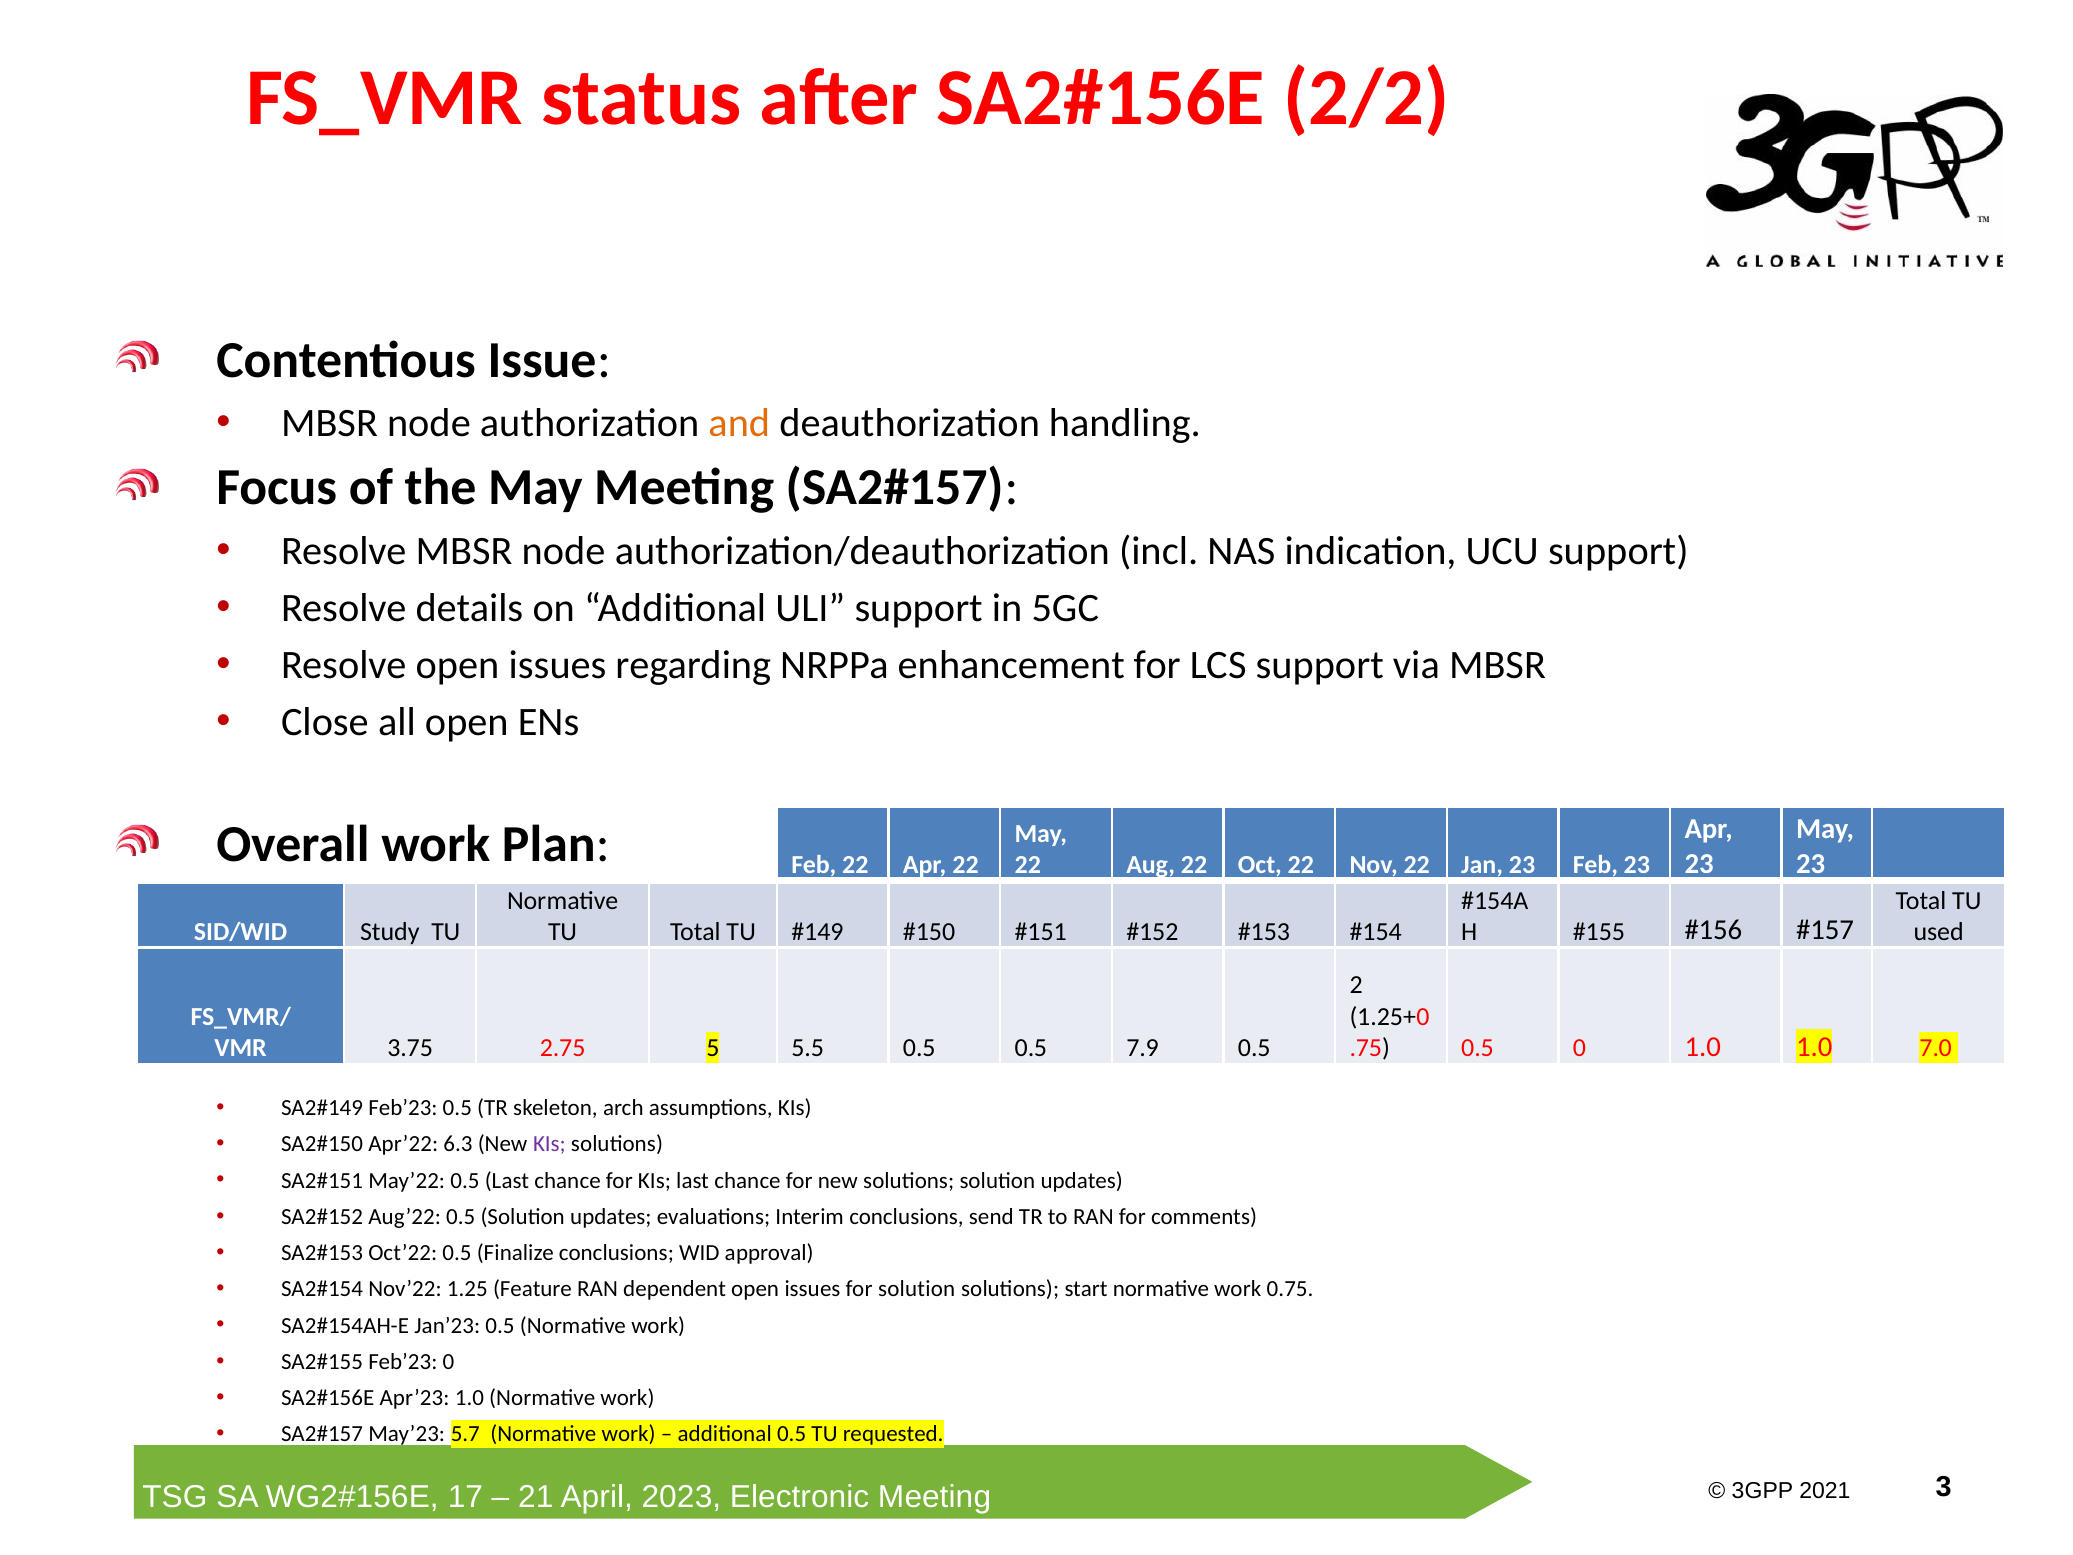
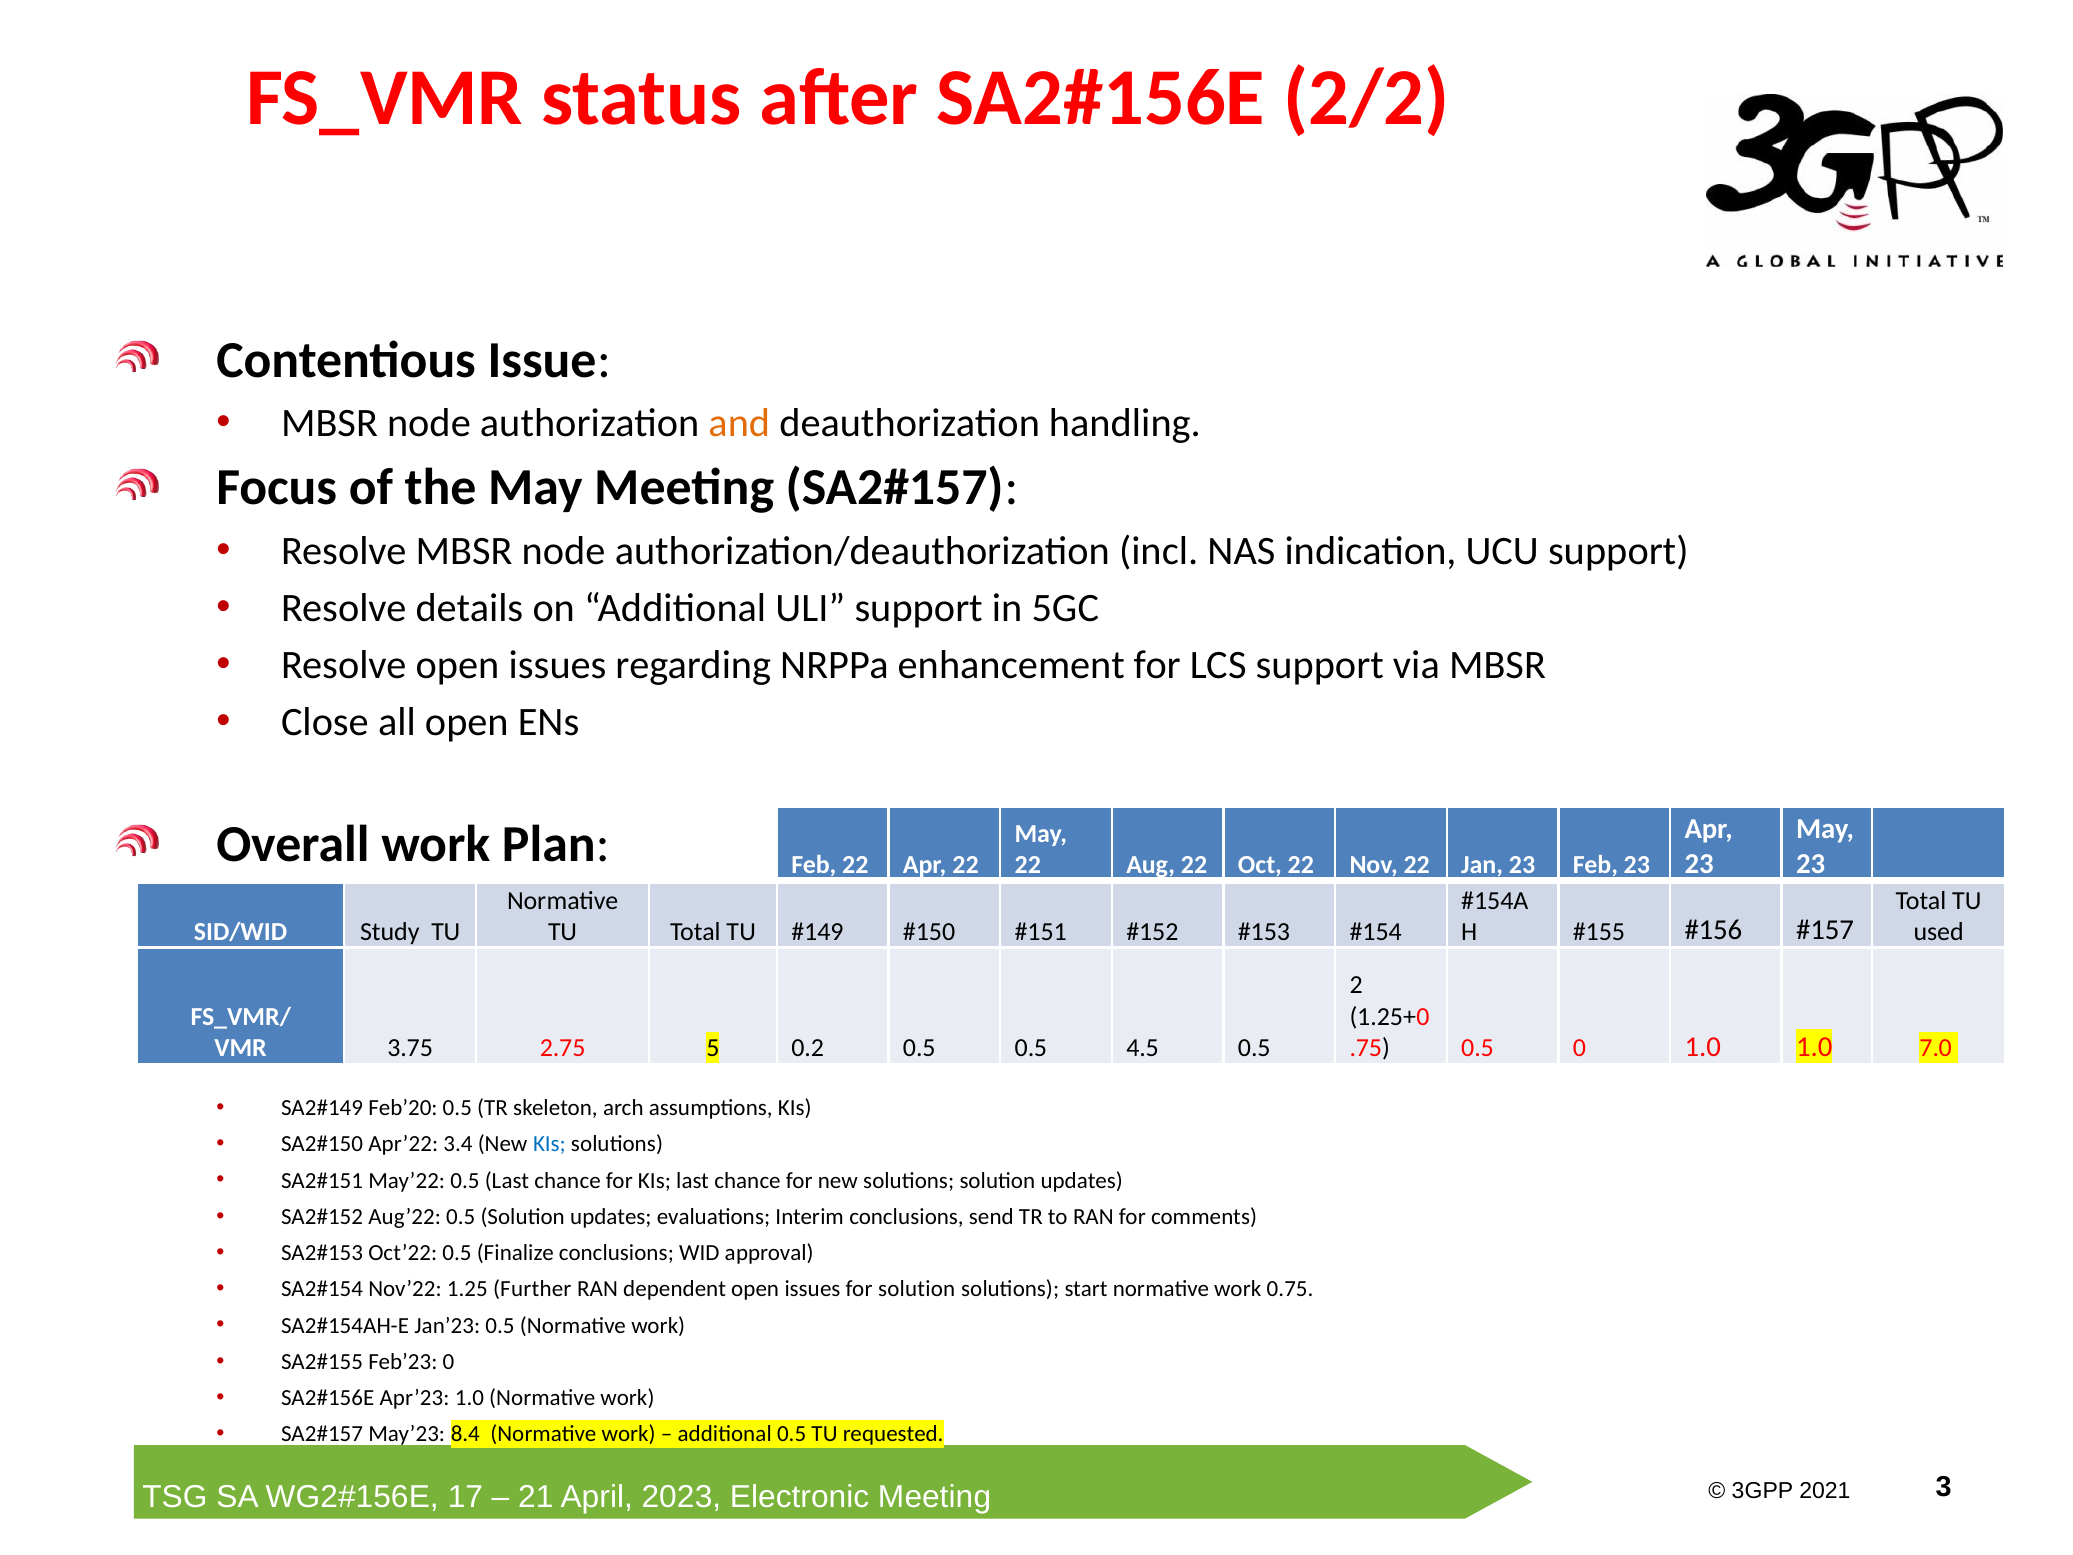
5.5: 5.5 -> 0.2
7.9: 7.9 -> 4.5
Feb’23 at (403, 1108): Feb’23 -> Feb’20
6.3: 6.3 -> 3.4
KIs at (549, 1144) colour: purple -> blue
Feature: Feature -> Further
5.7: 5.7 -> 8.4
